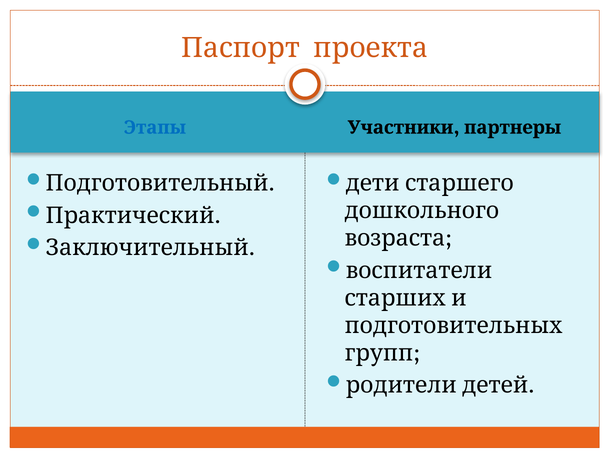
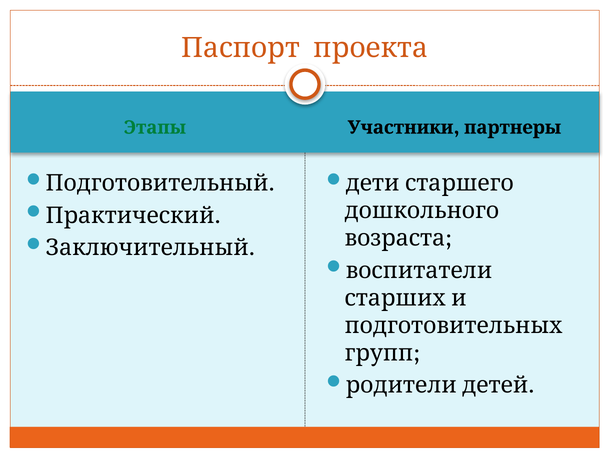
Этапы colour: blue -> green
